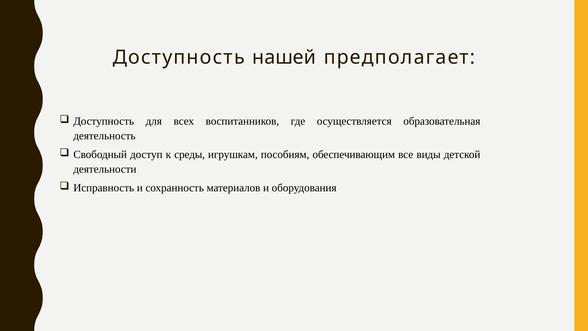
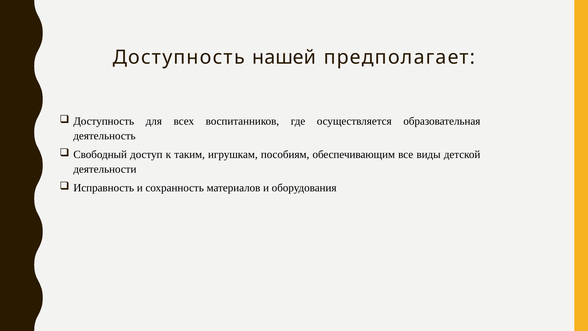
среды: среды -> таким
